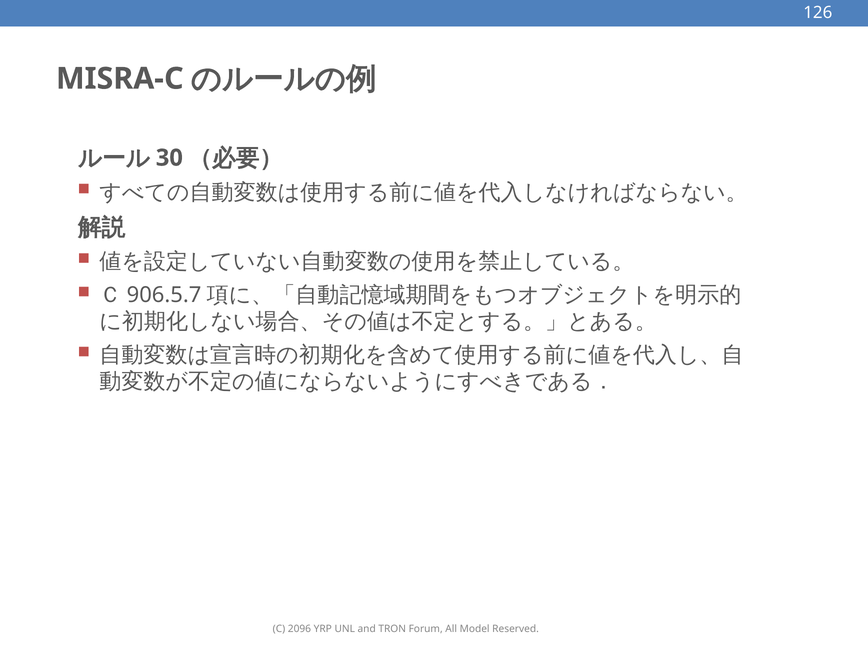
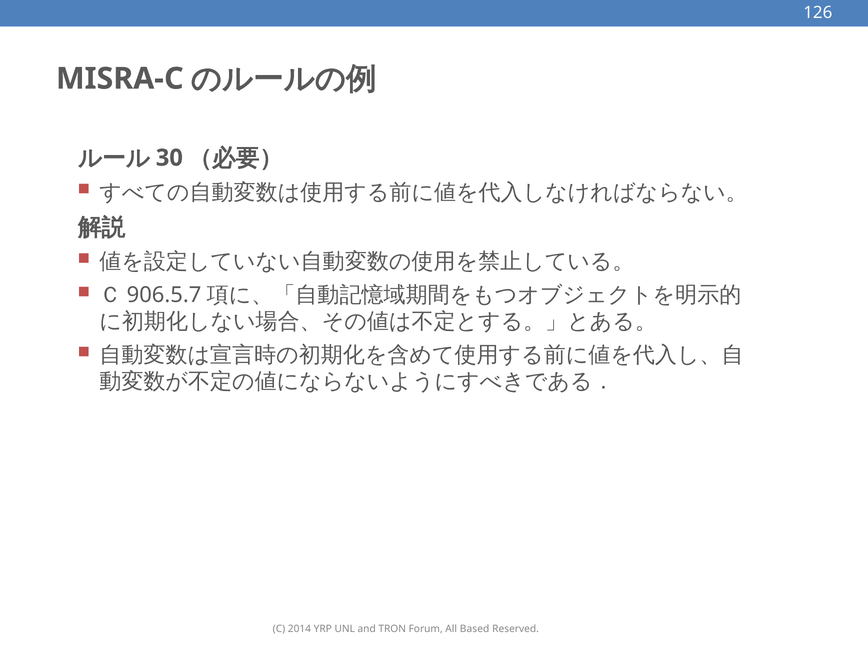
2096: 2096 -> 2014
Model: Model -> Based
